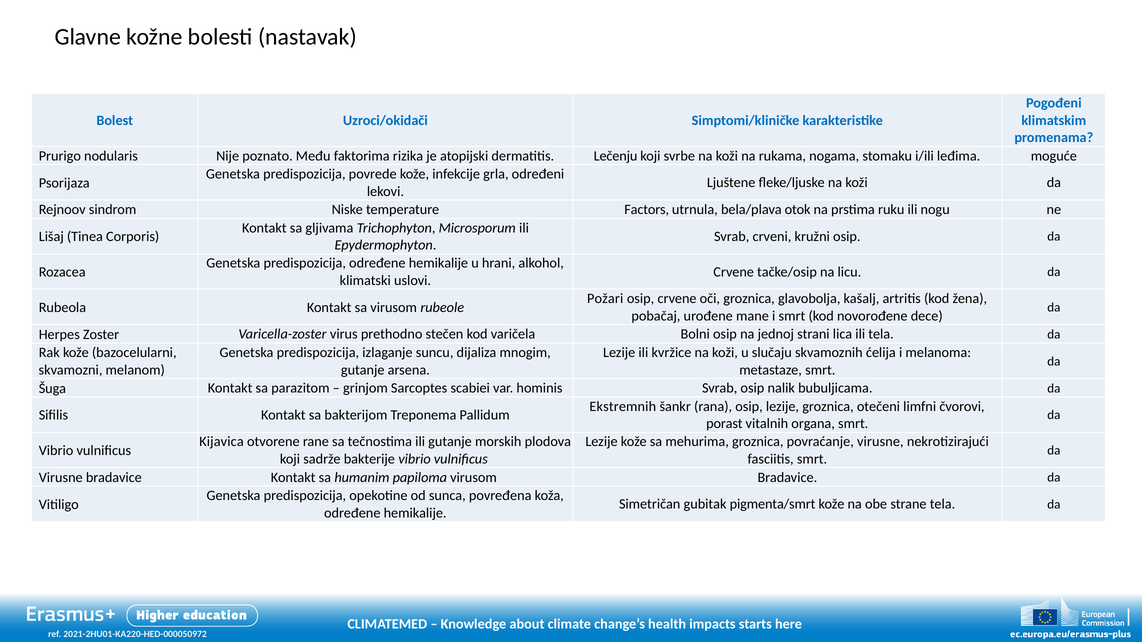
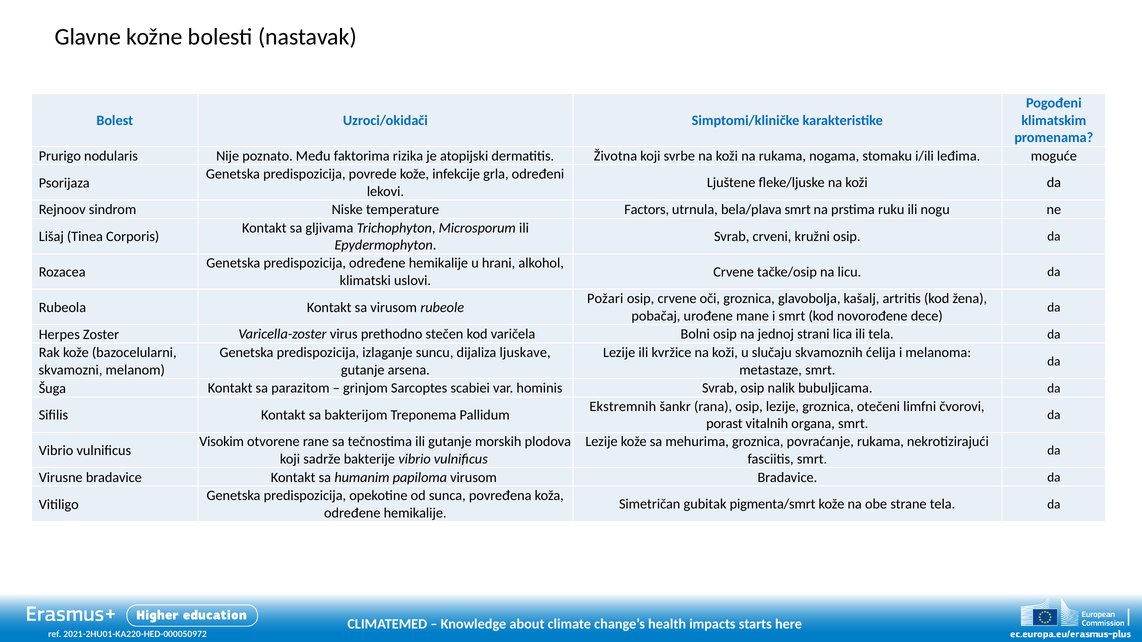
Lečenju: Lečenju -> Životna
bela/plava otok: otok -> smrt
mnogim: mnogim -> ljuskave
Kijavica: Kijavica -> Visokim
povraćanje virusne: virusne -> rukama
